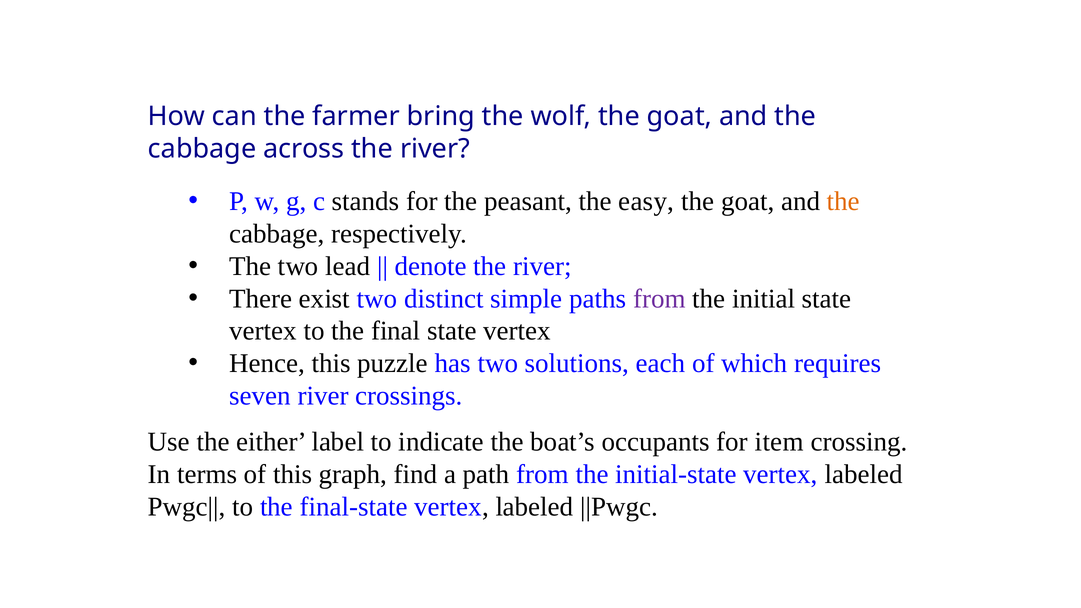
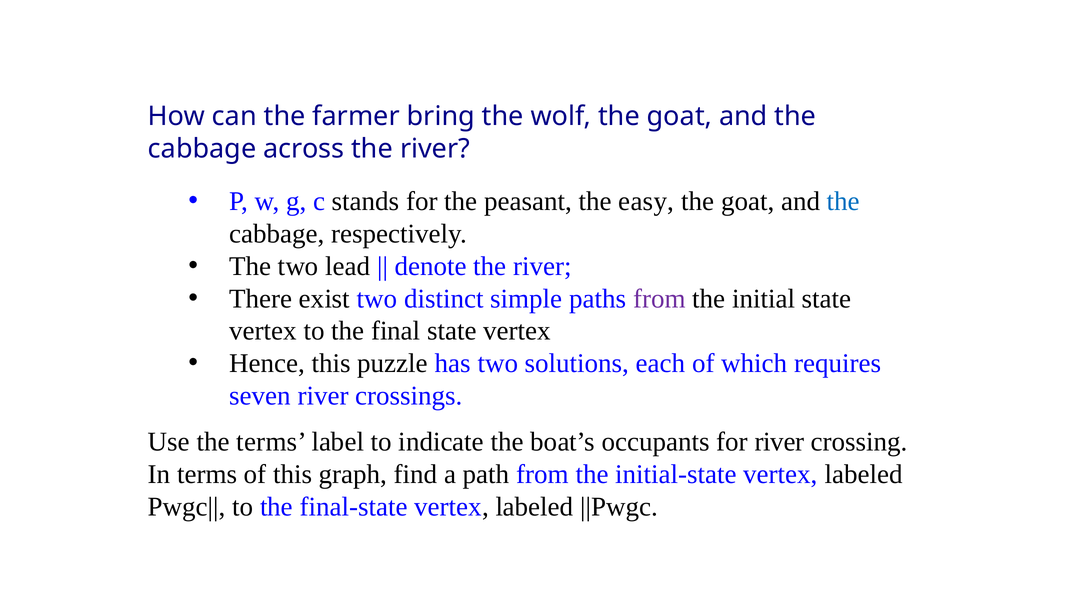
the at (843, 201) colour: orange -> blue
the either: either -> terms
for item: item -> river
